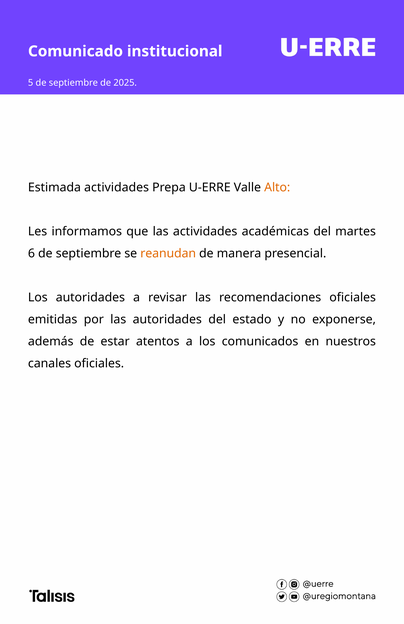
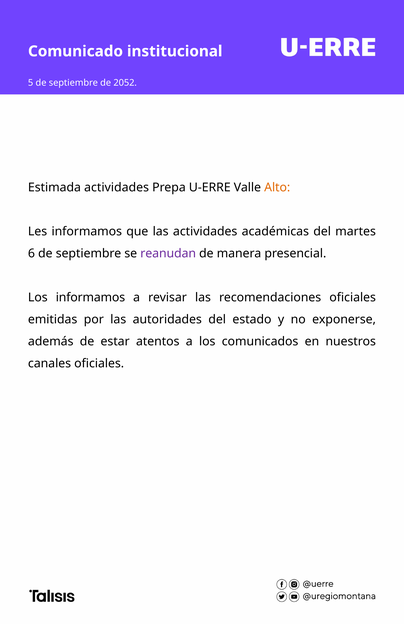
2025: 2025 -> 2052
reanudan colour: orange -> purple
Los autoridades: autoridades -> informamos
